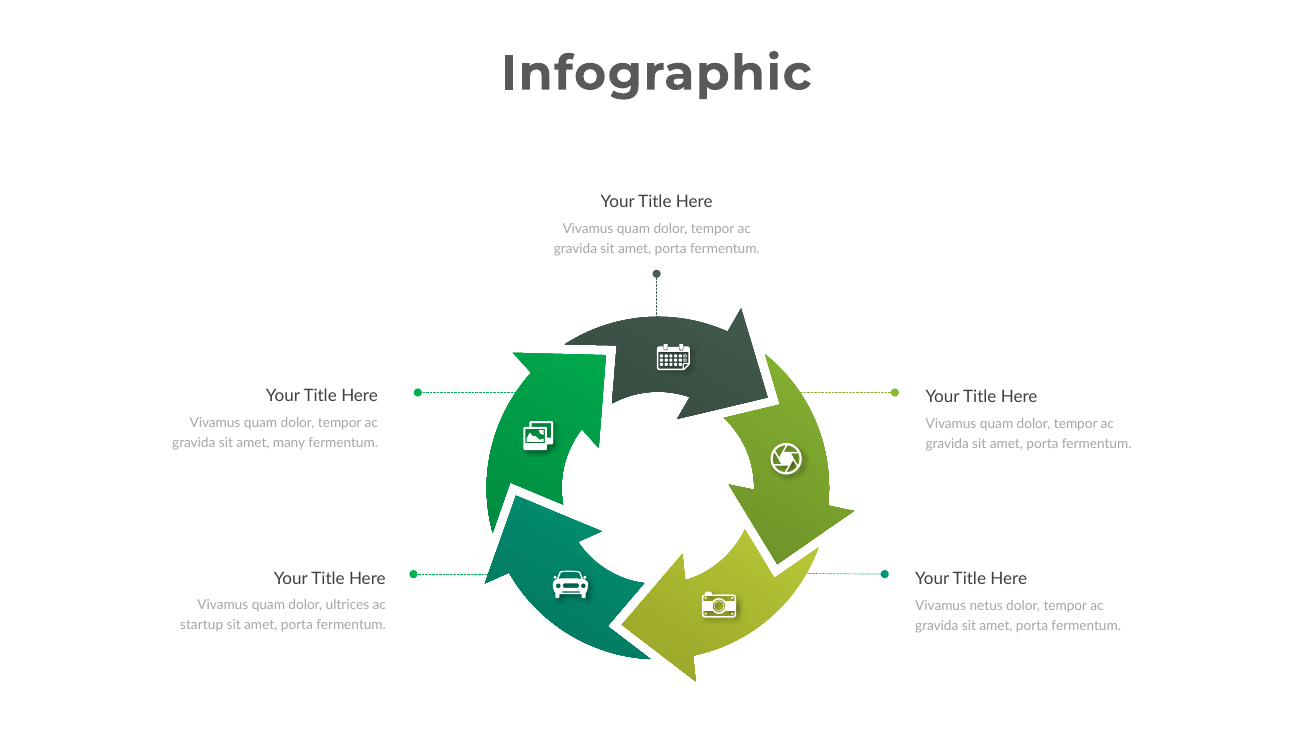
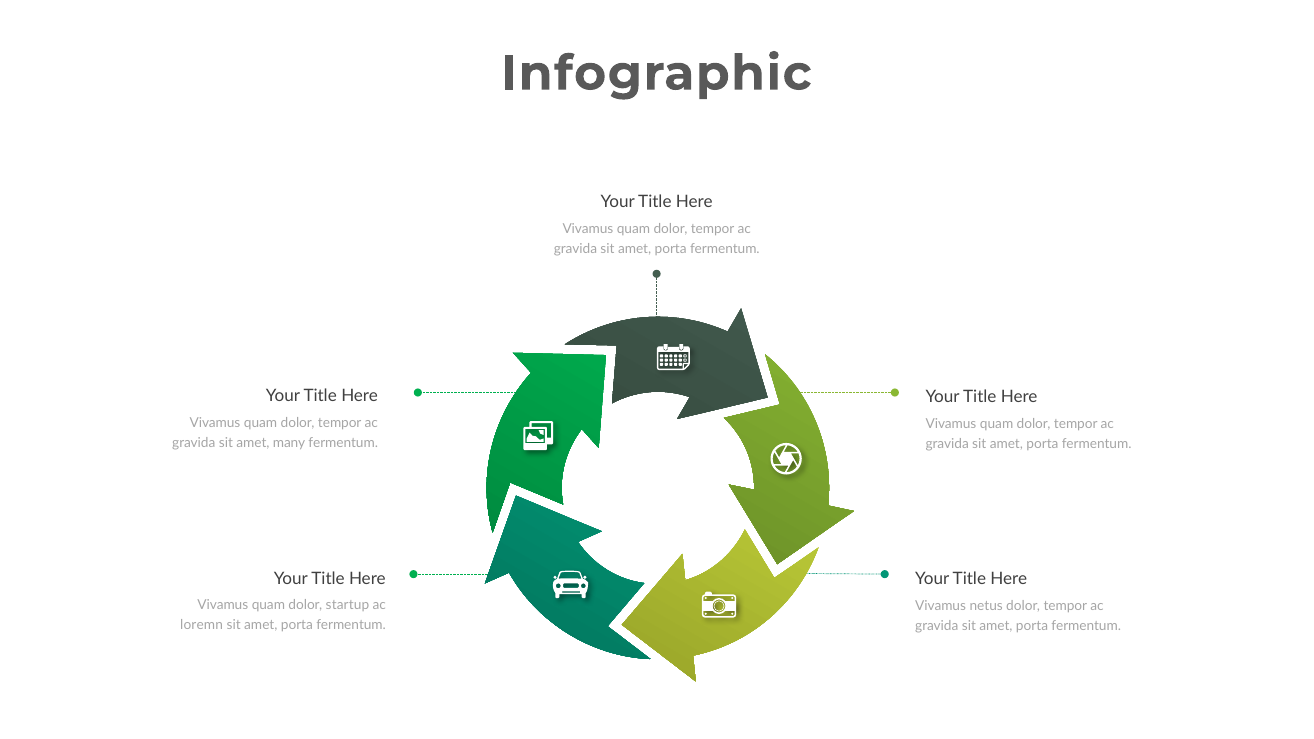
ultrices: ultrices -> startup
startup: startup -> loremn
